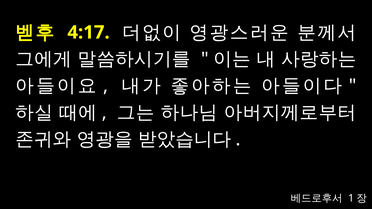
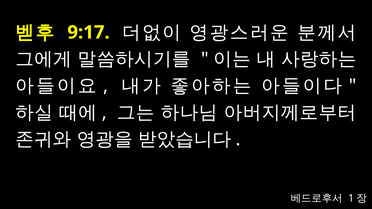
4:17: 4:17 -> 9:17
